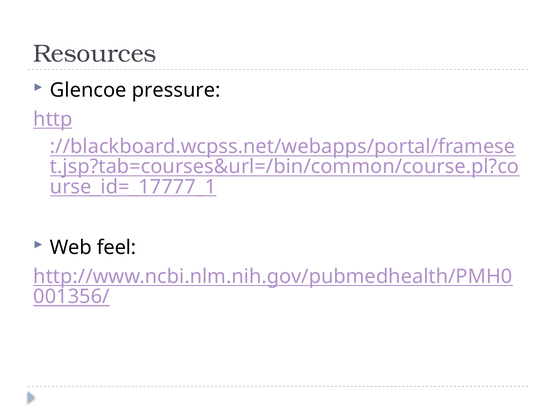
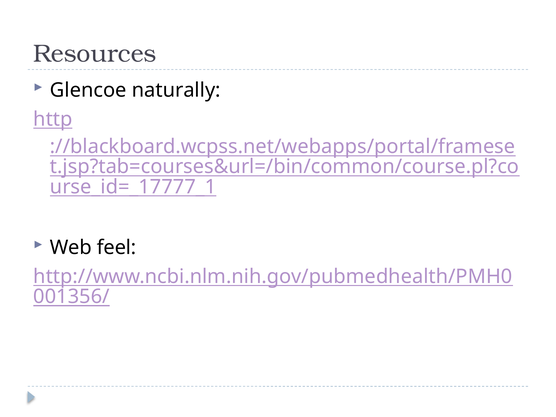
pressure: pressure -> naturally
